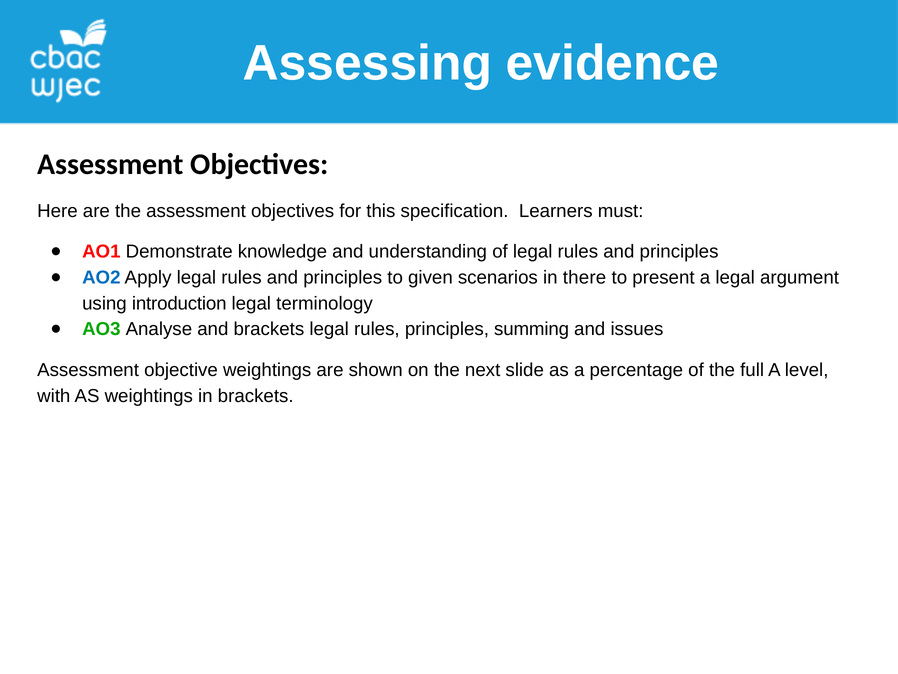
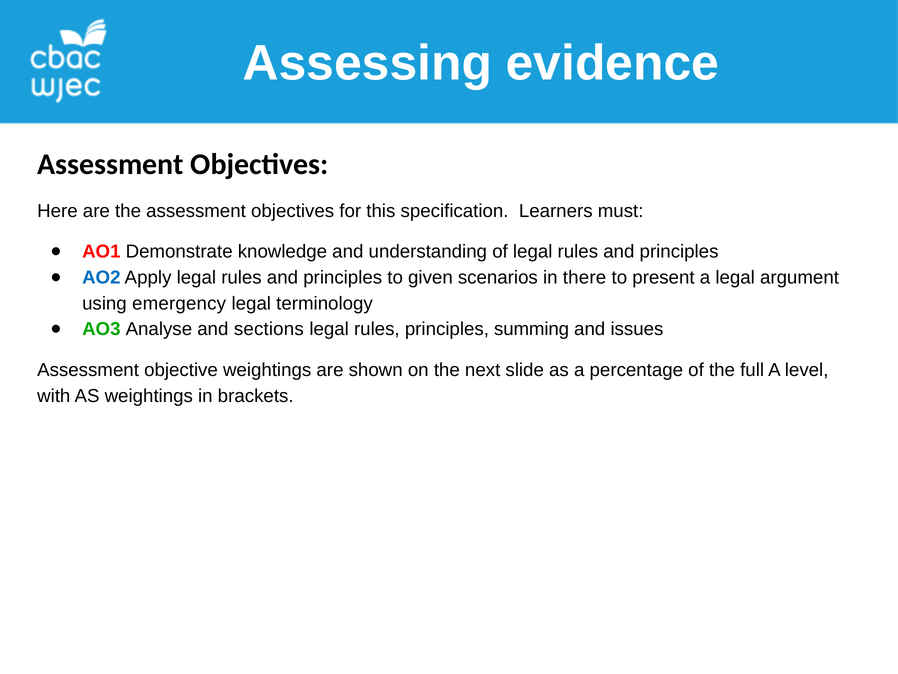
introduction: introduction -> emergency
and brackets: brackets -> sections
